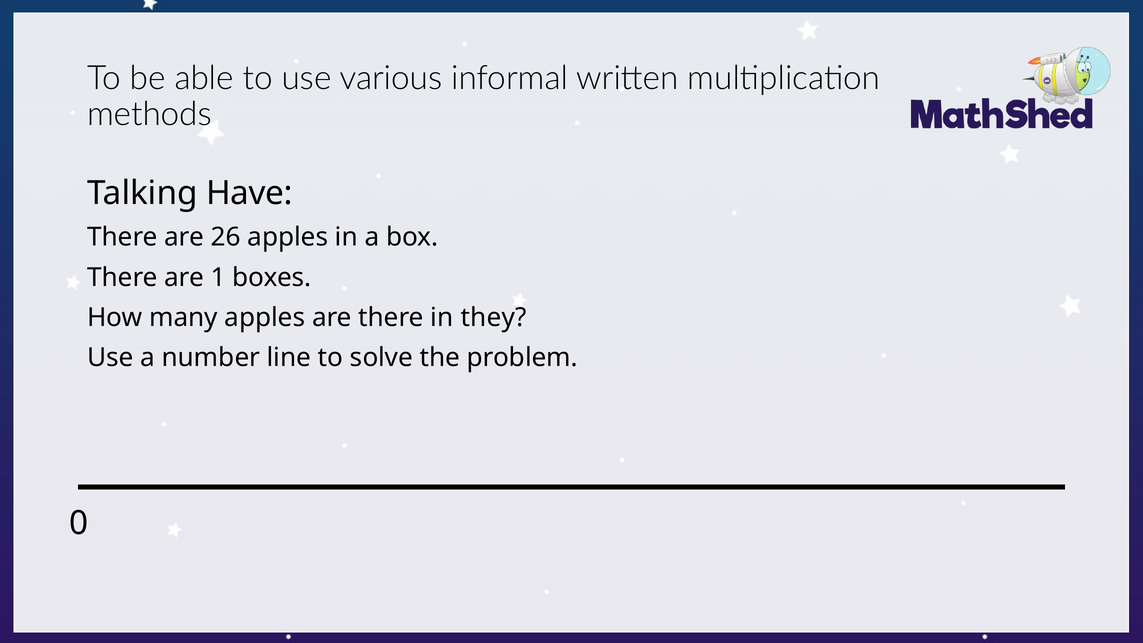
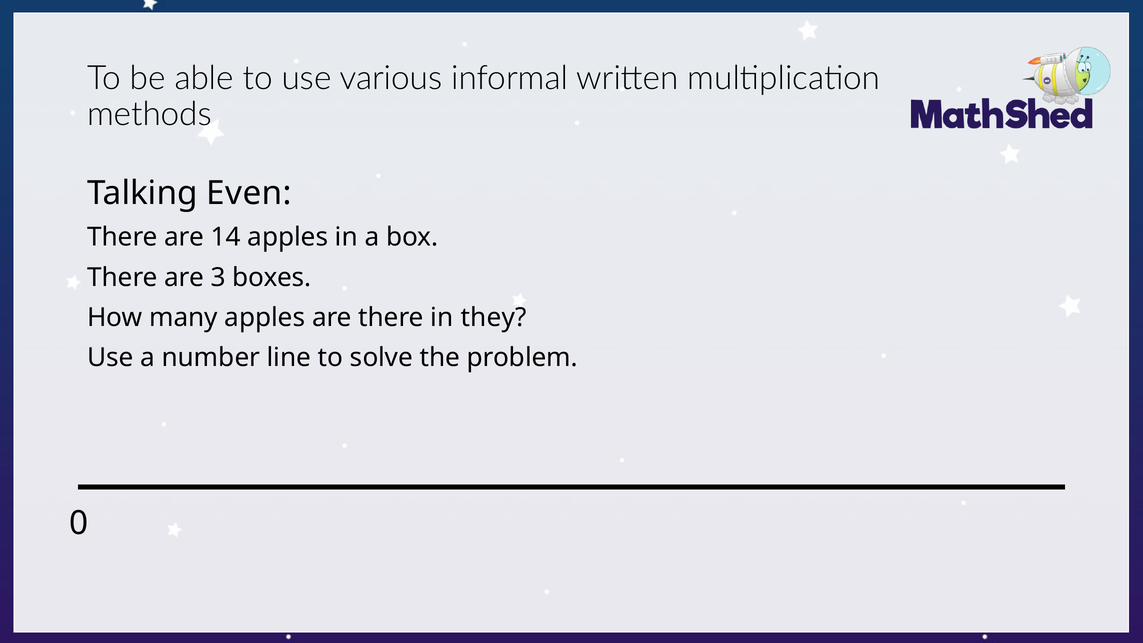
Have: Have -> Even
26: 26 -> 14
1: 1 -> 3
